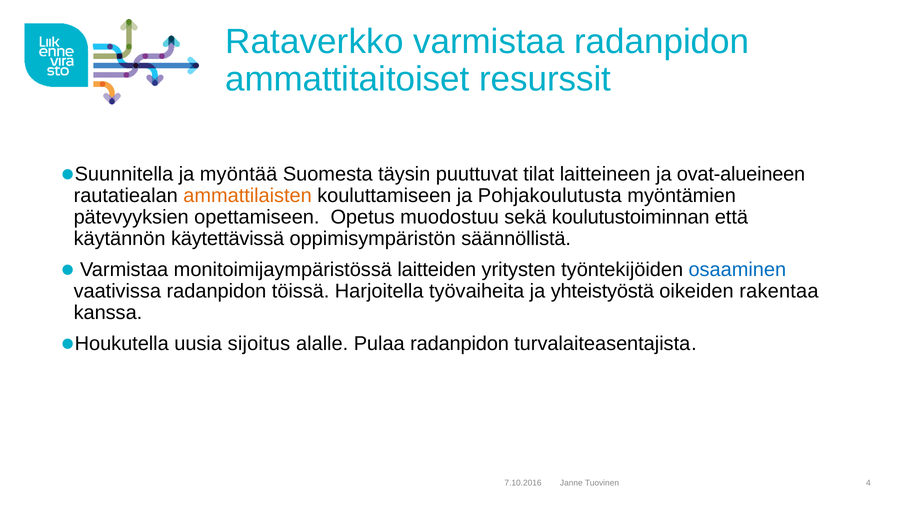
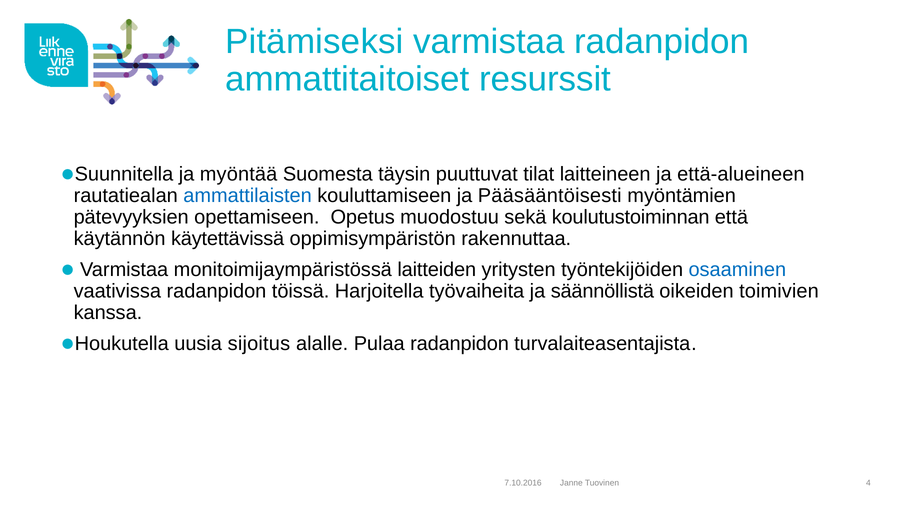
Rataverkko: Rataverkko -> Pitämiseksi
ovat-alueineen: ovat-alueineen -> että-alueineen
ammattilaisten colour: orange -> blue
Pohjakoulutusta: Pohjakoulutusta -> Pääsääntöisesti
säännöllistä: säännöllistä -> rakennuttaa
yhteistyöstä: yhteistyöstä -> säännöllistä
rakentaa: rakentaa -> toimivien
